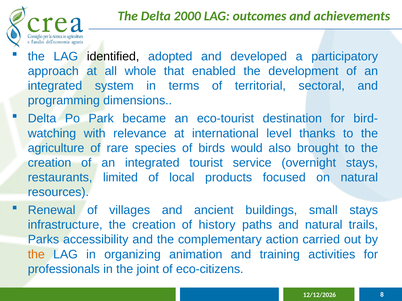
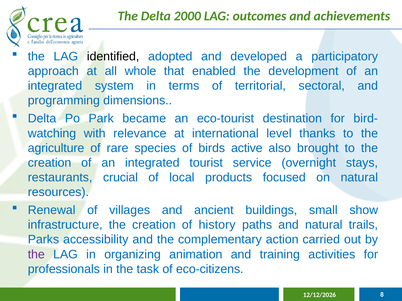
would: would -> active
limited: limited -> crucial
small stays: stays -> show
the at (36, 255) colour: orange -> purple
joint: joint -> task
